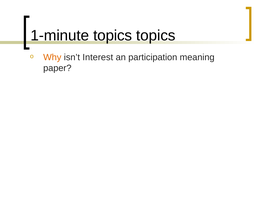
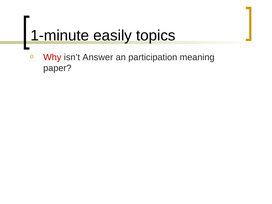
1-minute topics: topics -> easily
Why colour: orange -> red
Interest: Interest -> Answer
